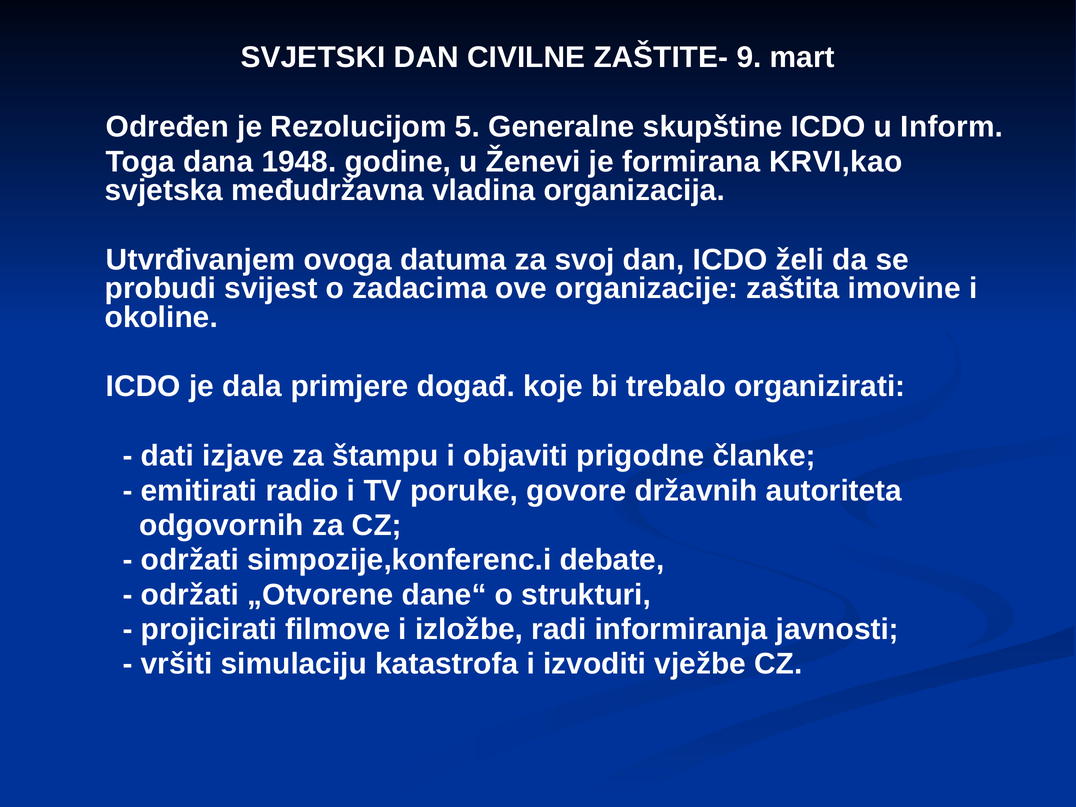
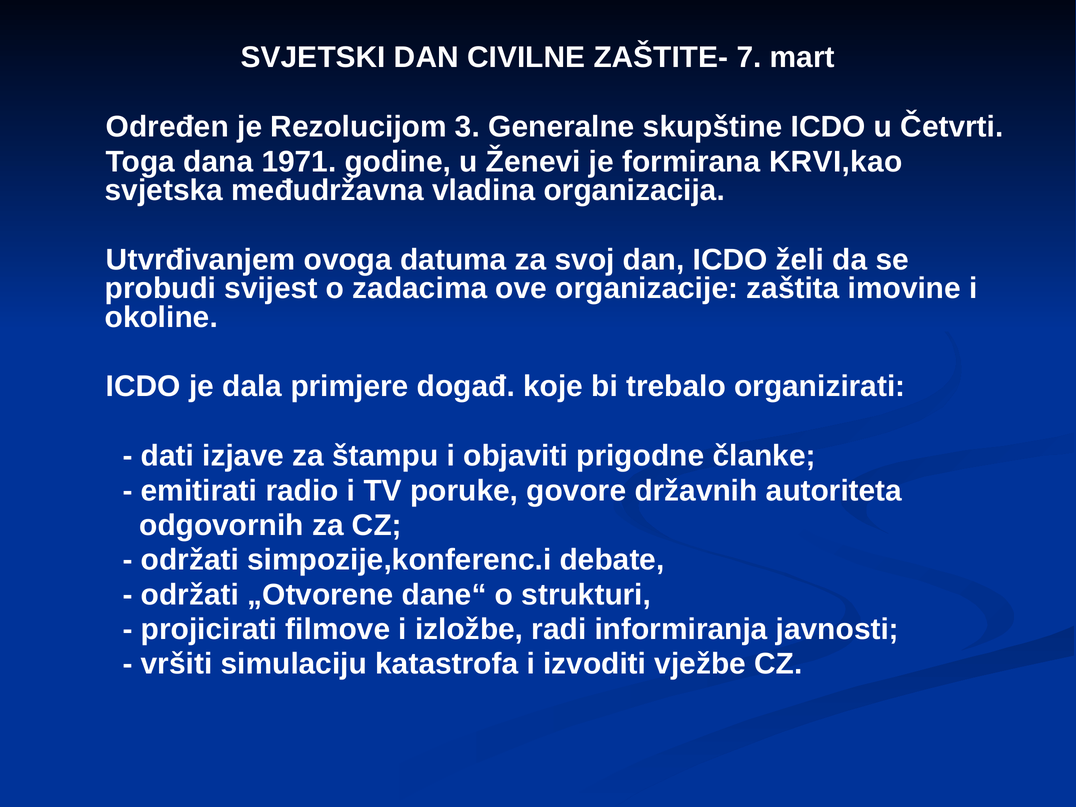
9: 9 -> 7
5: 5 -> 3
Inform: Inform -> Četvrti
1948: 1948 -> 1971
